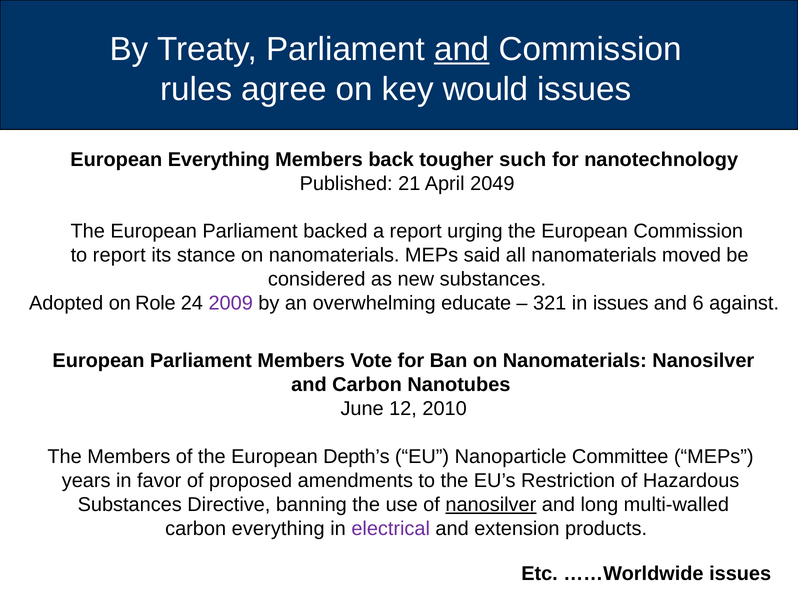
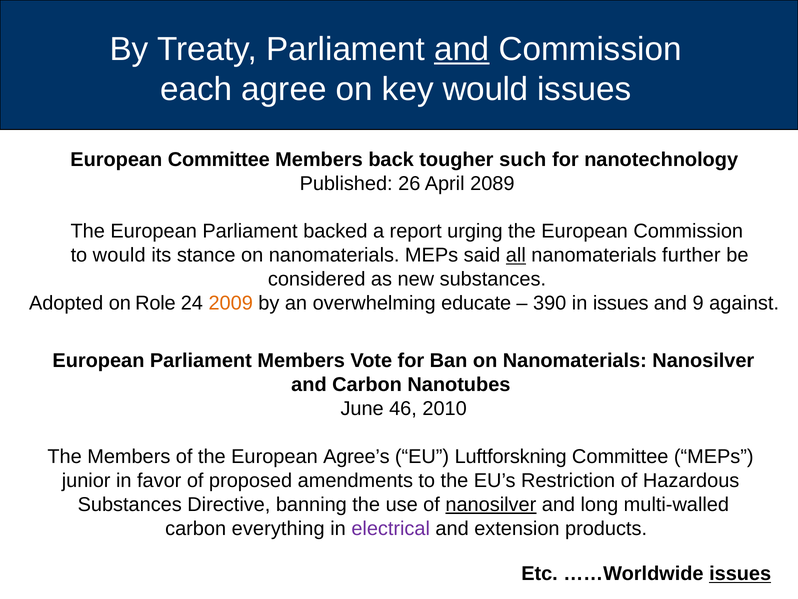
rules: rules -> each
European Everything: Everything -> Committee
21: 21 -> 26
2049: 2049 -> 2089
to report: report -> would
all underline: none -> present
moved: moved -> further
2009 colour: purple -> orange
321: 321 -> 390
6: 6 -> 9
12: 12 -> 46
Depth’s: Depth’s -> Agree’s
Nanoparticle: Nanoparticle -> Luftforskning
years: years -> junior
issues at (740, 573) underline: none -> present
